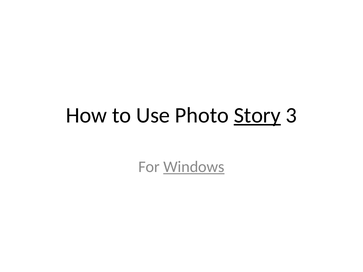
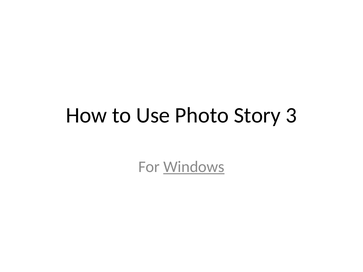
Story underline: present -> none
